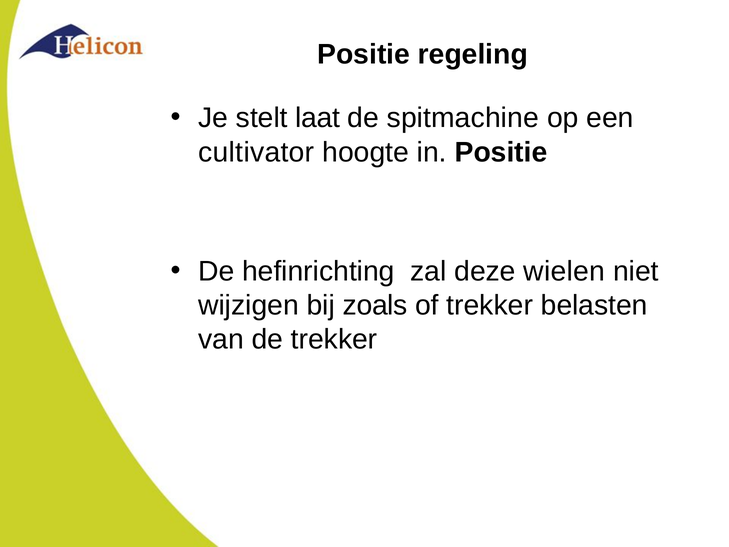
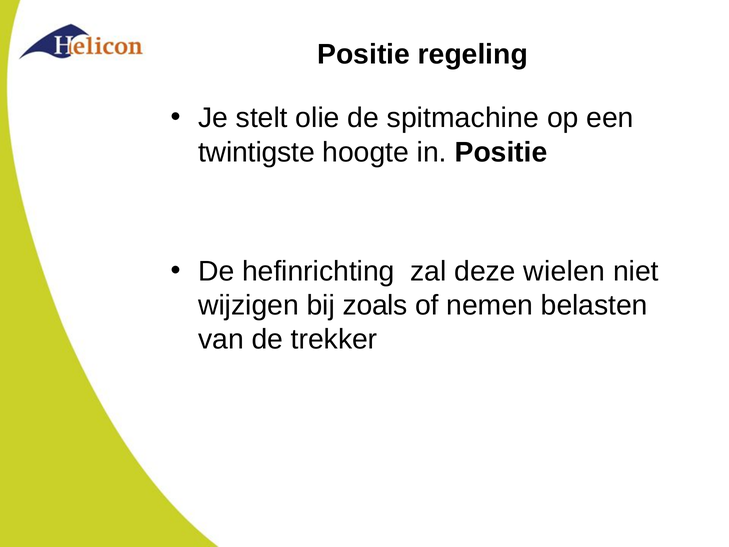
laat: laat -> olie
cultivator: cultivator -> twintigste
of trekker: trekker -> nemen
